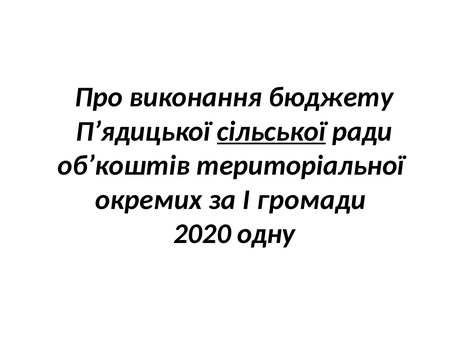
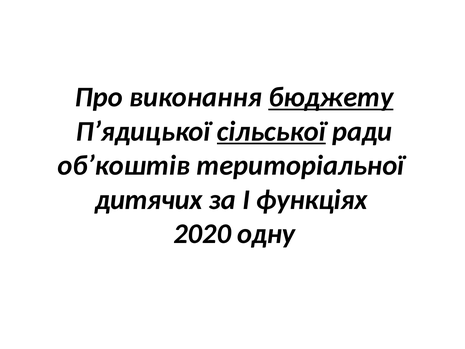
бюджету underline: none -> present
окремих: окремих -> дитячих
громади: громади -> функціях
